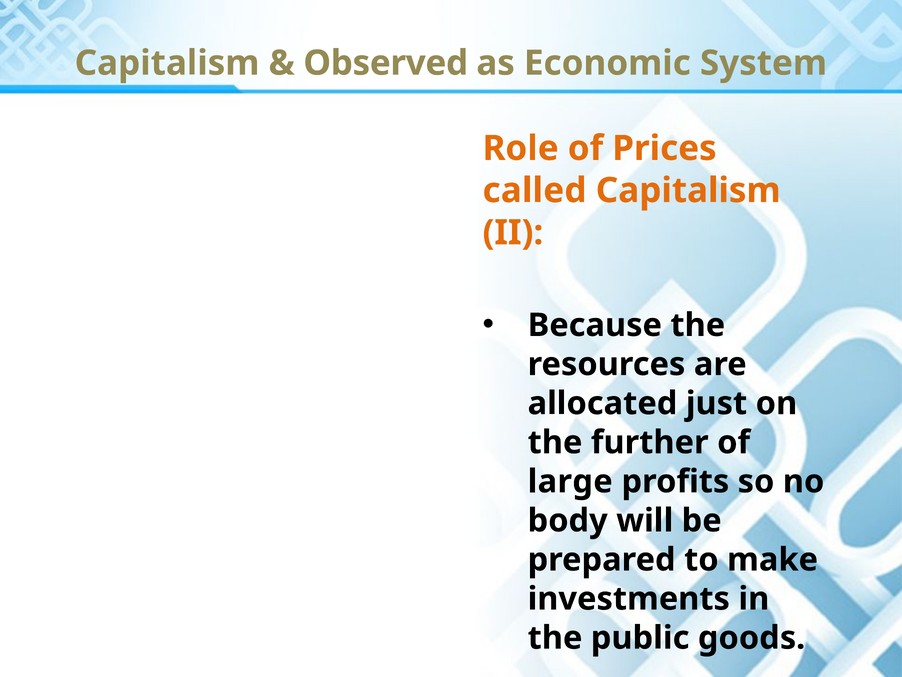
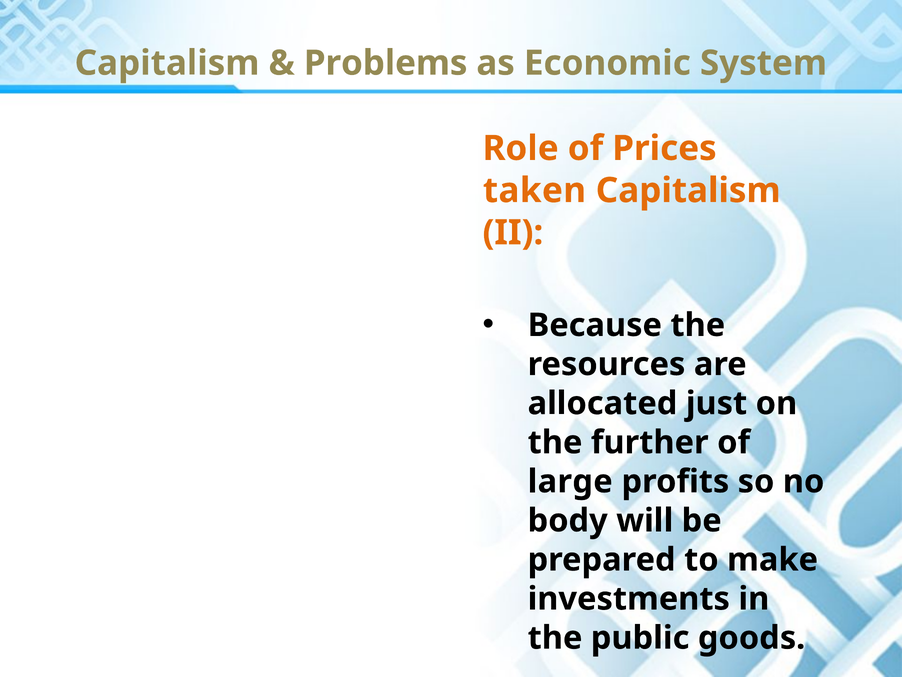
Observed: Observed -> Problems
called: called -> taken
